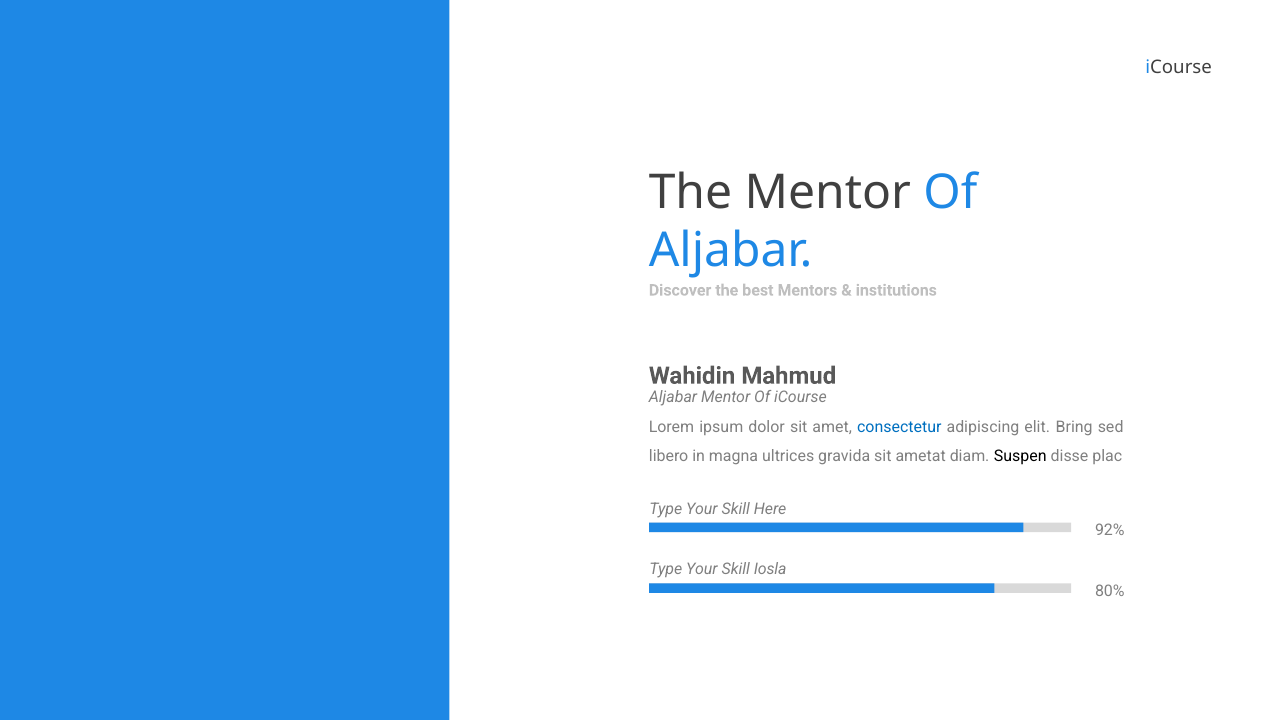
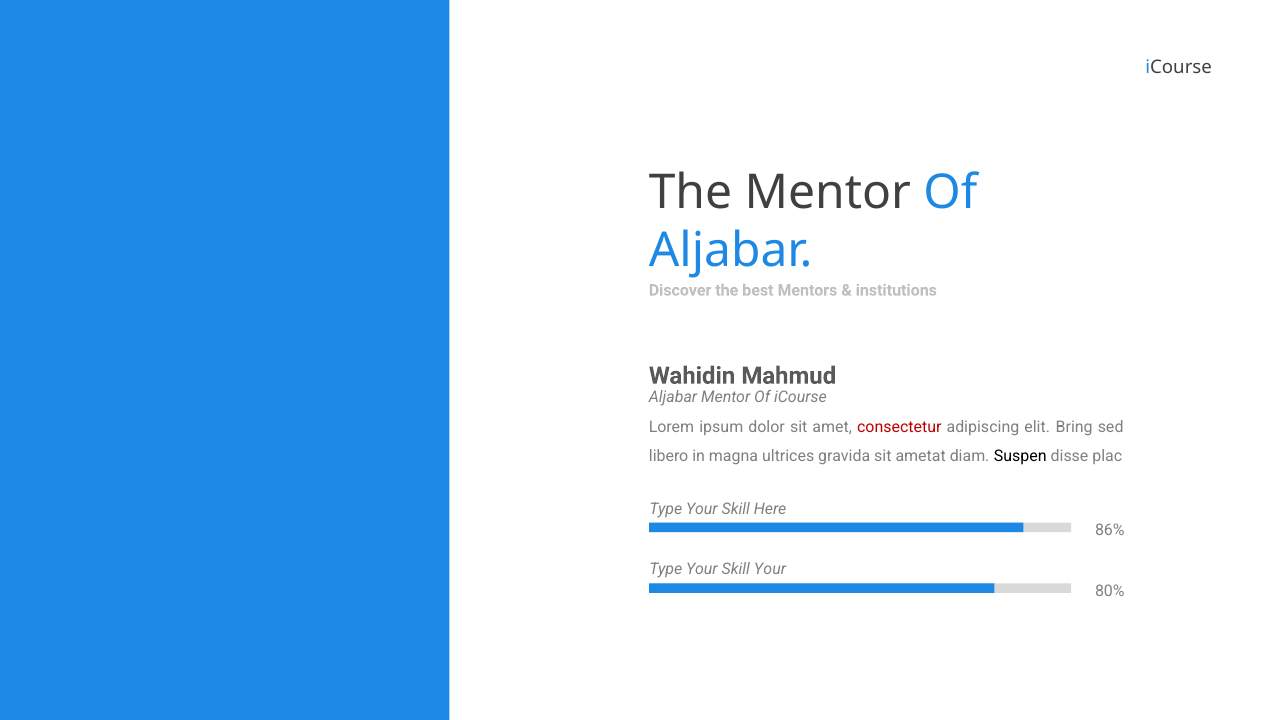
consectetur colour: blue -> red
92%: 92% -> 86%
Skill Iosla: Iosla -> Your
